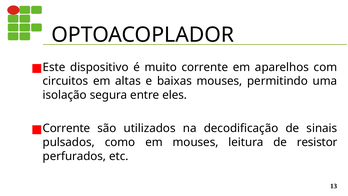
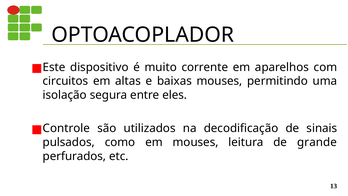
Corrente at (66, 128): Corrente -> Controle
resistor: resistor -> grande
